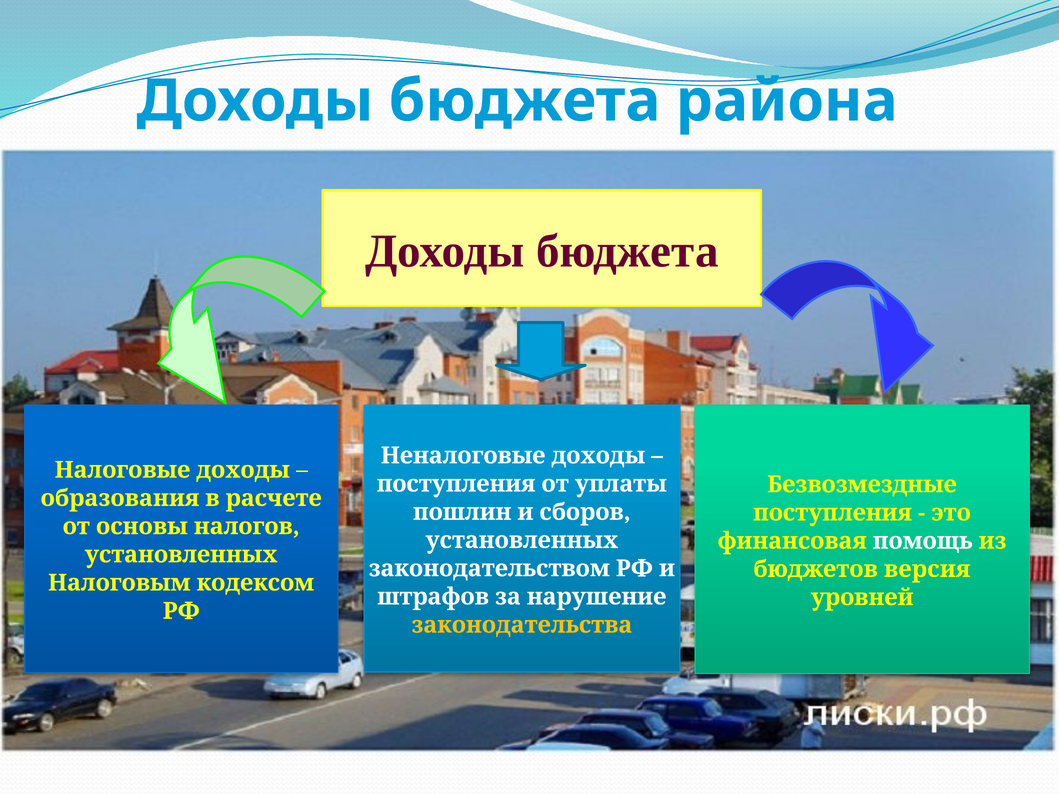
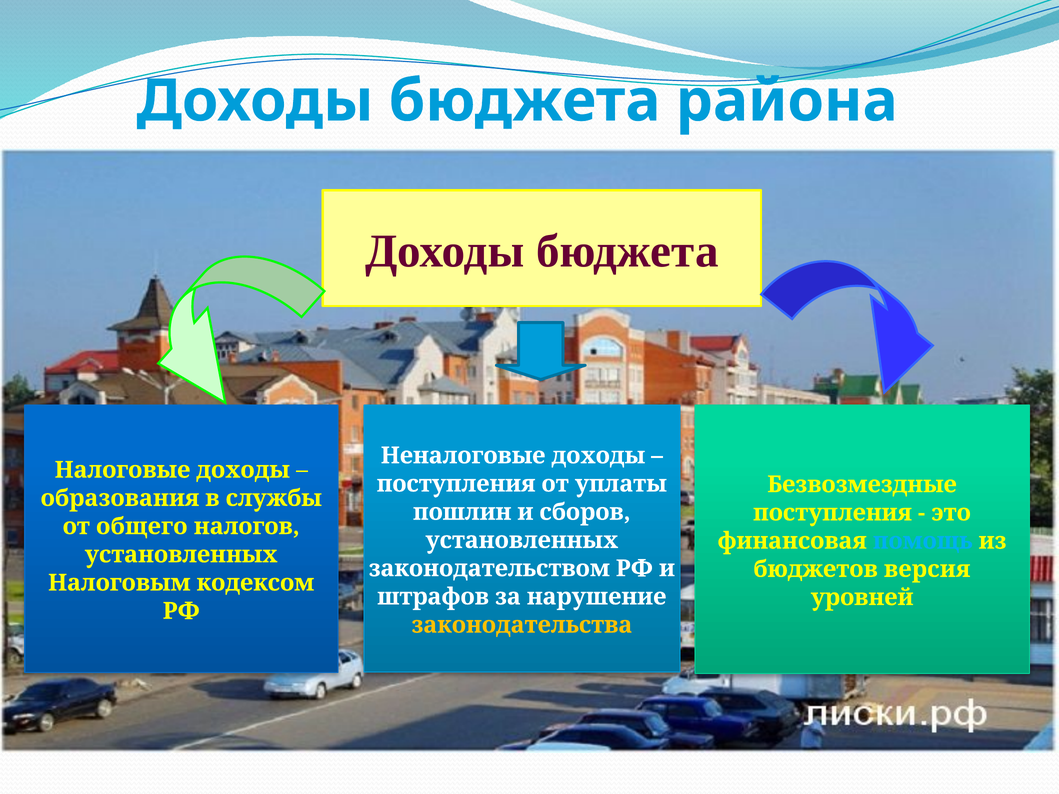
расчете: расчете -> службы
основы: основы -> общего
помощь colour: white -> light blue
